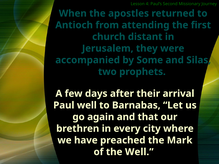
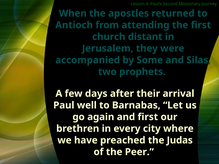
and that: that -> first
Mark: Mark -> Judas
the Well: Well -> Peer
